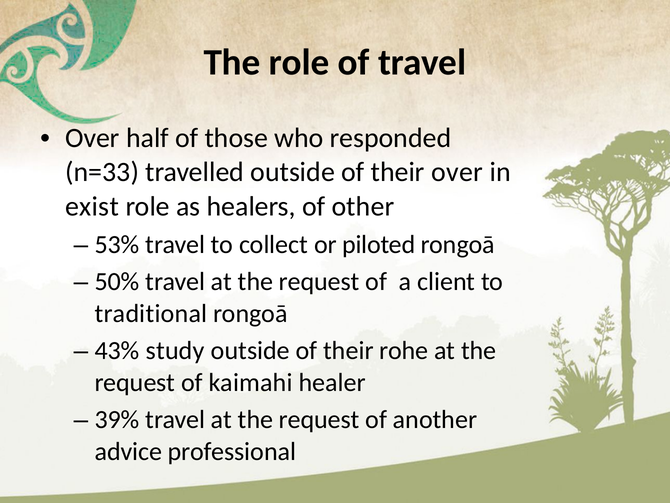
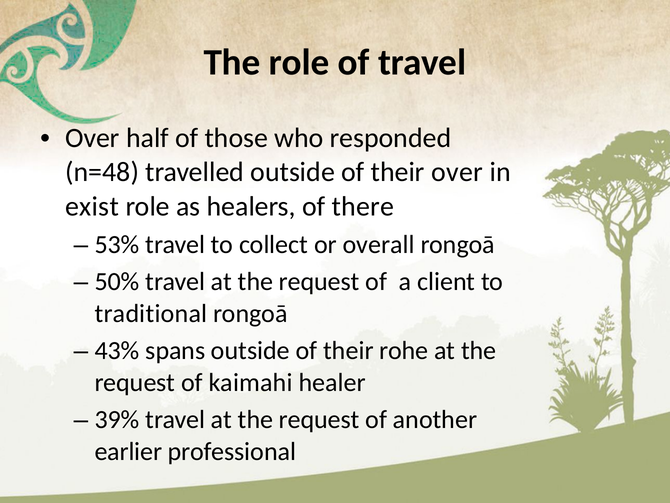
n=33: n=33 -> n=48
other: other -> there
piloted: piloted -> overall
study: study -> spans
advice: advice -> earlier
